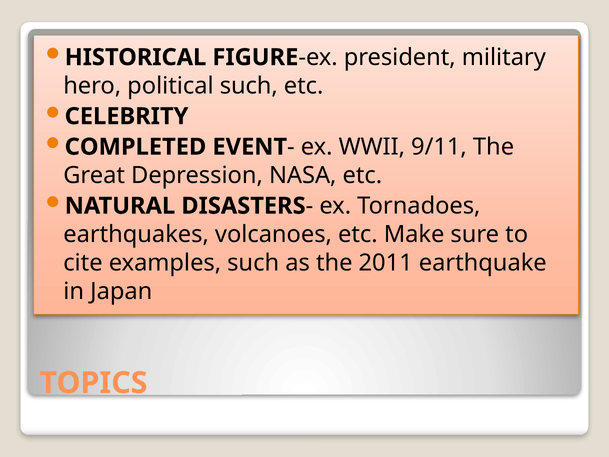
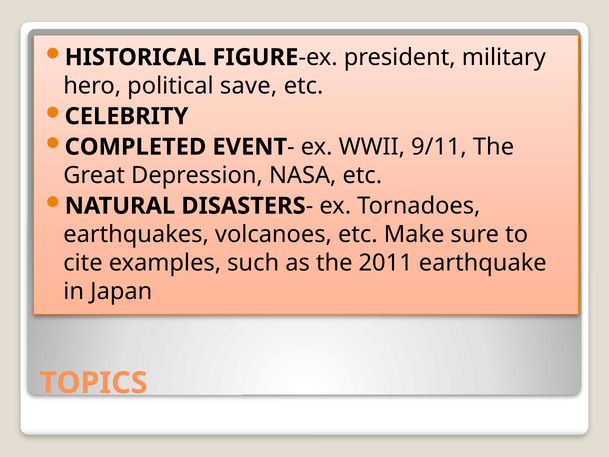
political such: such -> save
